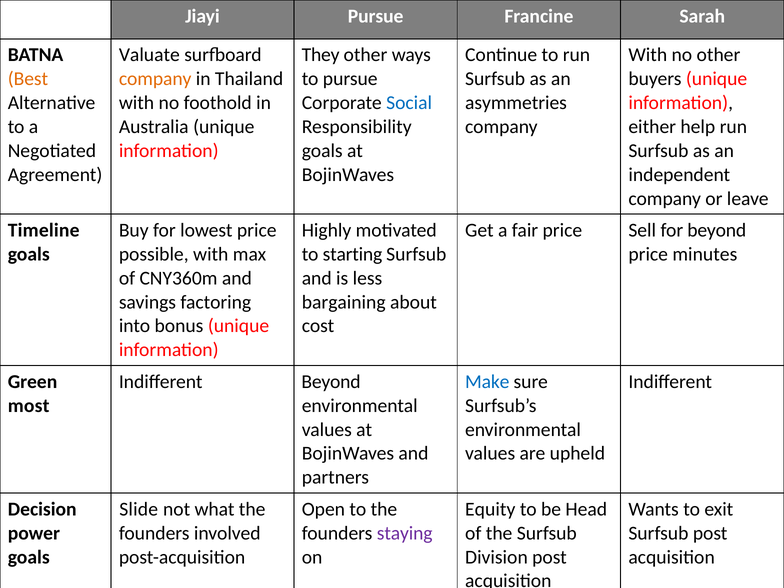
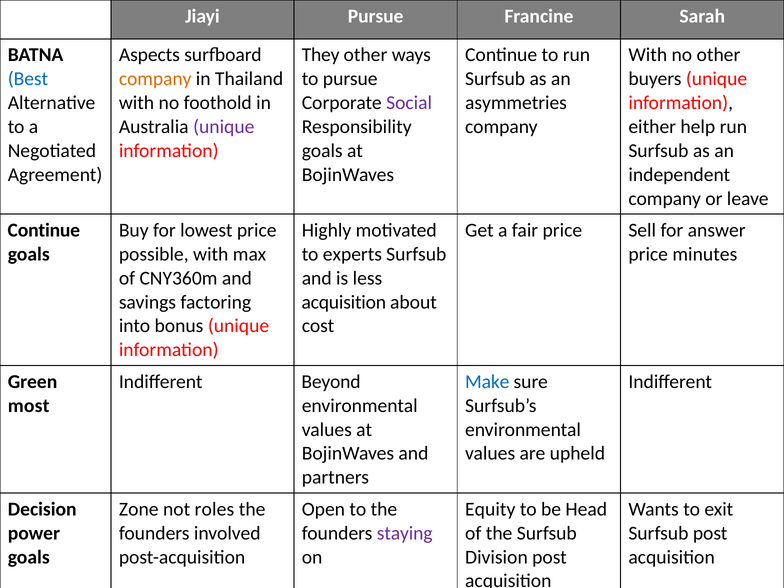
Valuate: Valuate -> Aspects
Best colour: orange -> blue
Social colour: blue -> purple
unique at (224, 127) colour: black -> purple
Timeline at (44, 230): Timeline -> Continue
for beyond: beyond -> answer
starting: starting -> experts
bargaining at (344, 302): bargaining -> acquisition
Slide: Slide -> Zone
what: what -> roles
